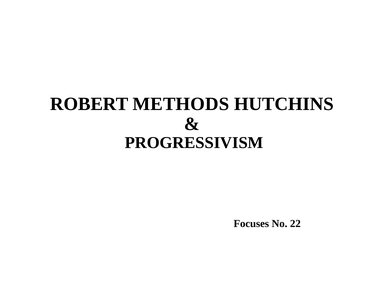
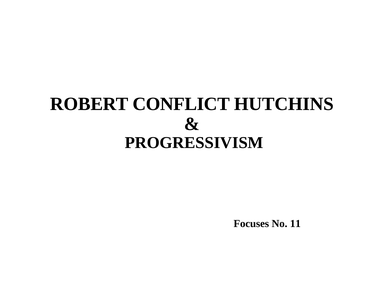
METHODS: METHODS -> CONFLICT
22: 22 -> 11
